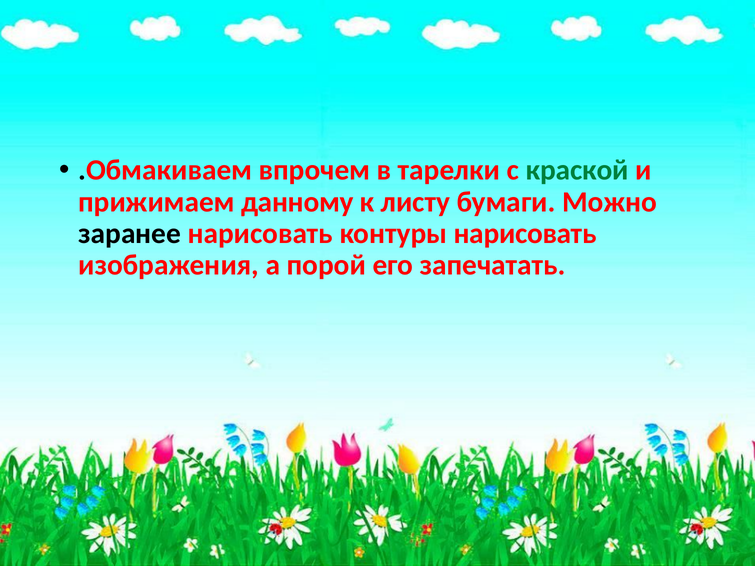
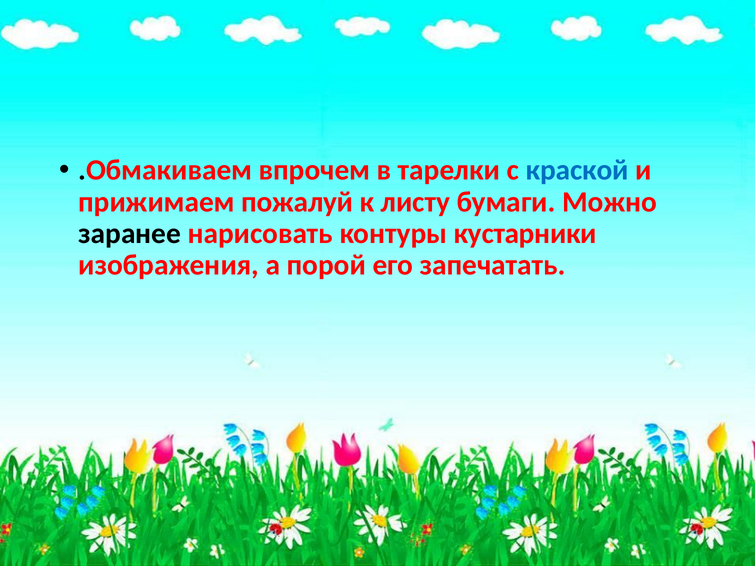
краской colour: green -> blue
данному: данному -> пожалуй
контуры нарисовать: нарисовать -> кустарники
